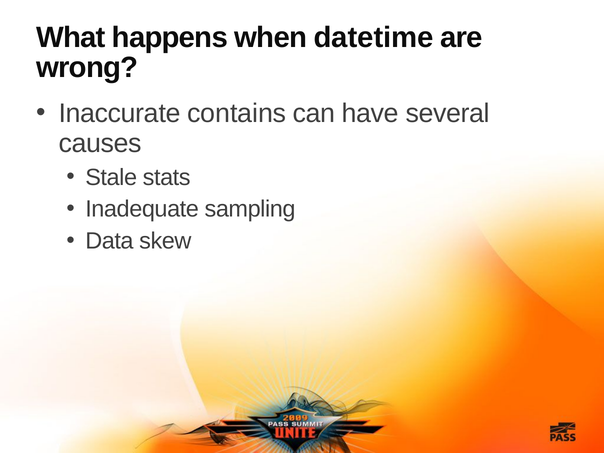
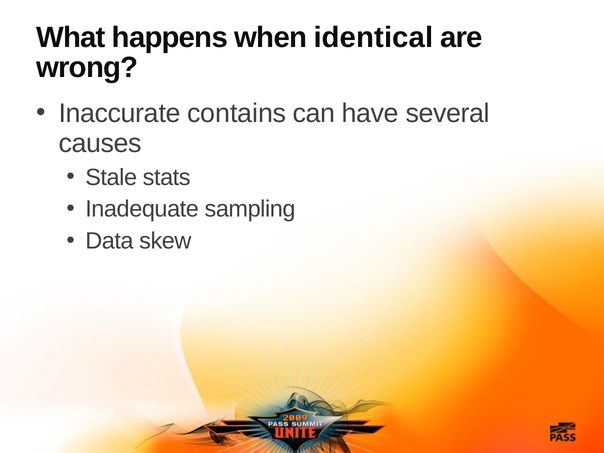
datetime: datetime -> identical
